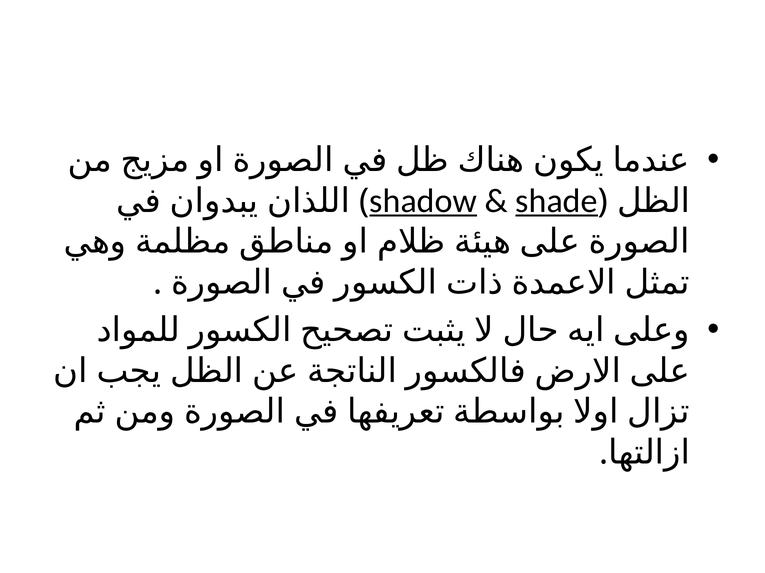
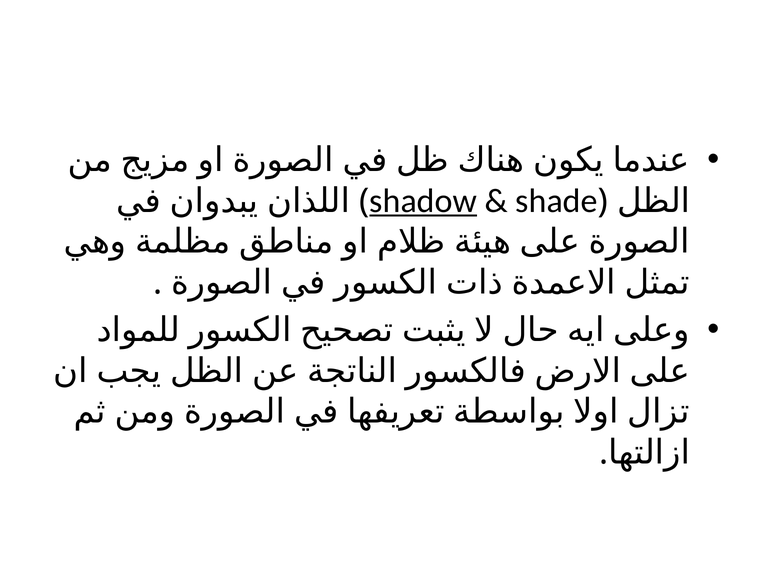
shade underline: present -> none
